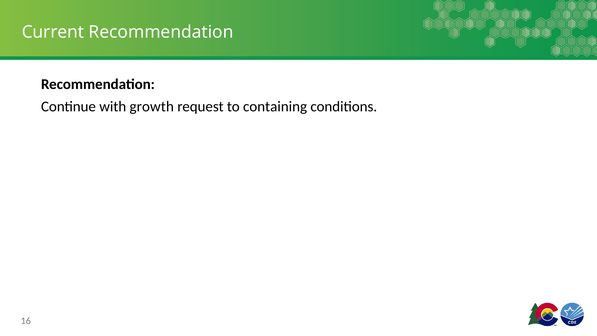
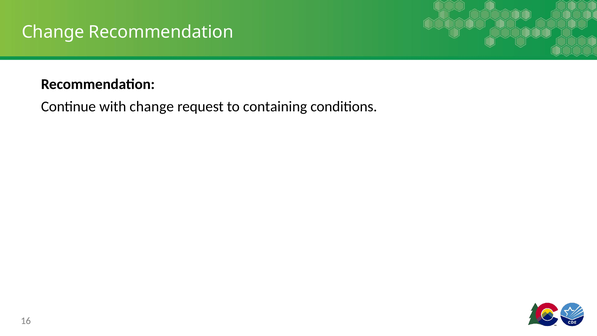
Current at (53, 32): Current -> Change
with growth: growth -> change
